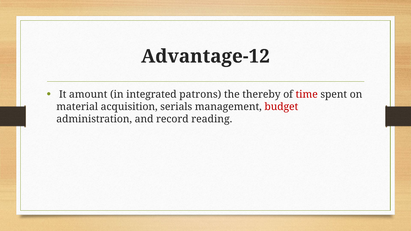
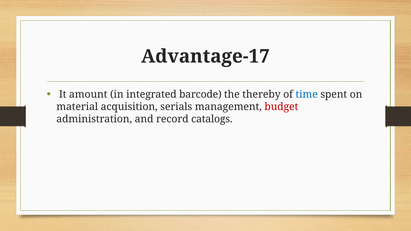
Advantage-12: Advantage-12 -> Advantage-17
patrons: patrons -> barcode
time colour: red -> blue
reading: reading -> catalogs
